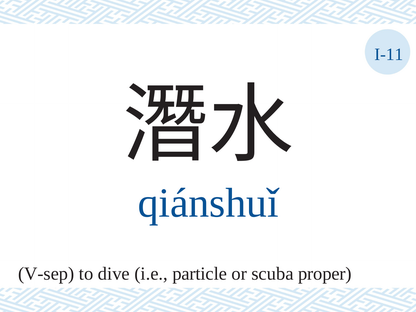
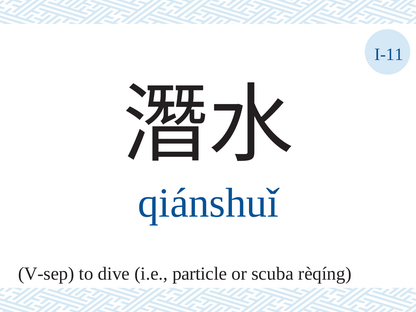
proper: proper -> rèqíng
